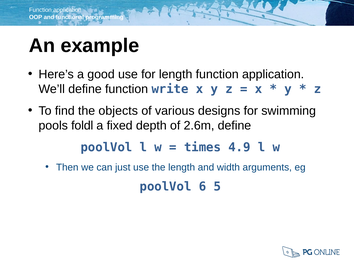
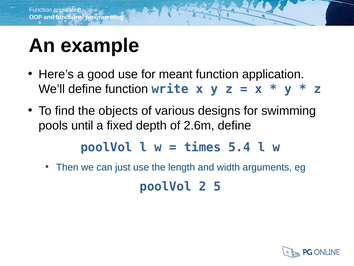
for length: length -> meant
foldl: foldl -> until
4.9: 4.9 -> 5.4
6: 6 -> 2
